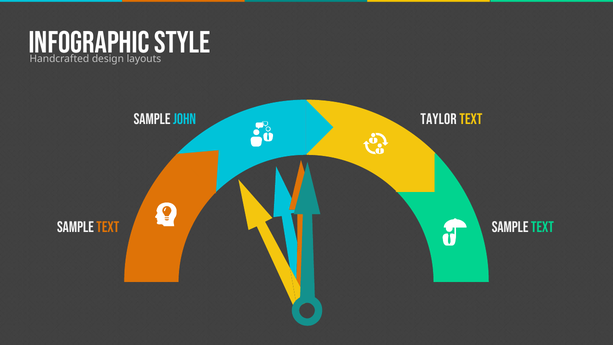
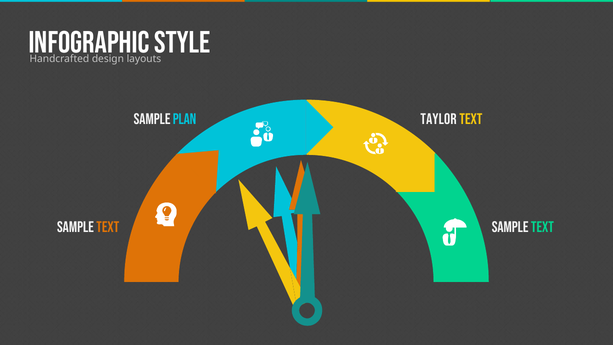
JOHN: JOHN -> PLAN
